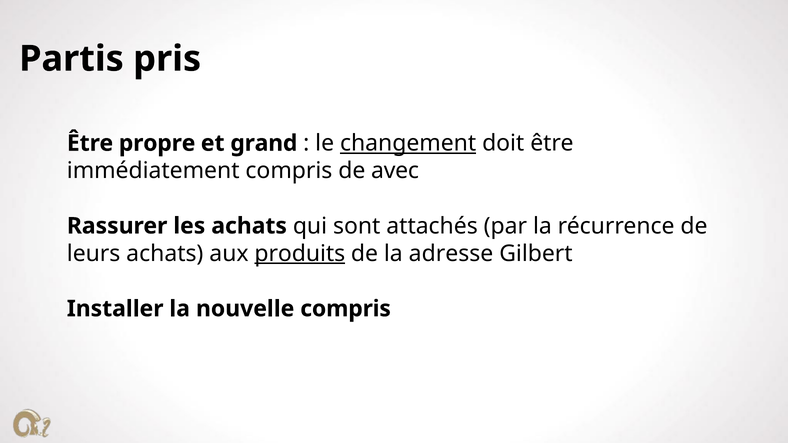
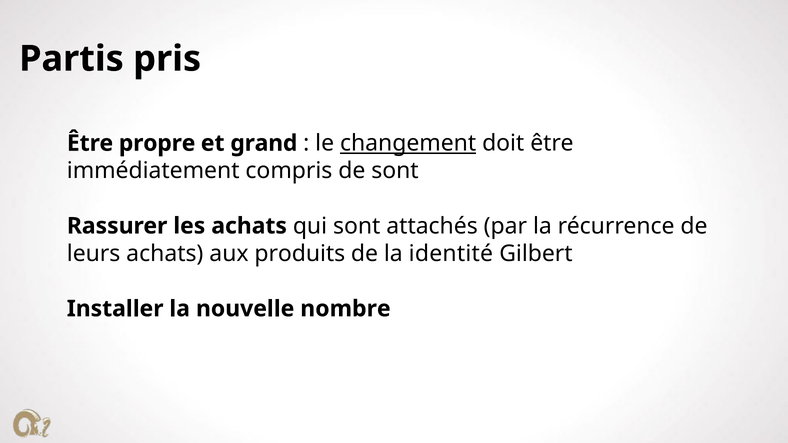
de avec: avec -> sont
produits underline: present -> none
adresse: adresse -> identité
nouvelle compris: compris -> nombre
